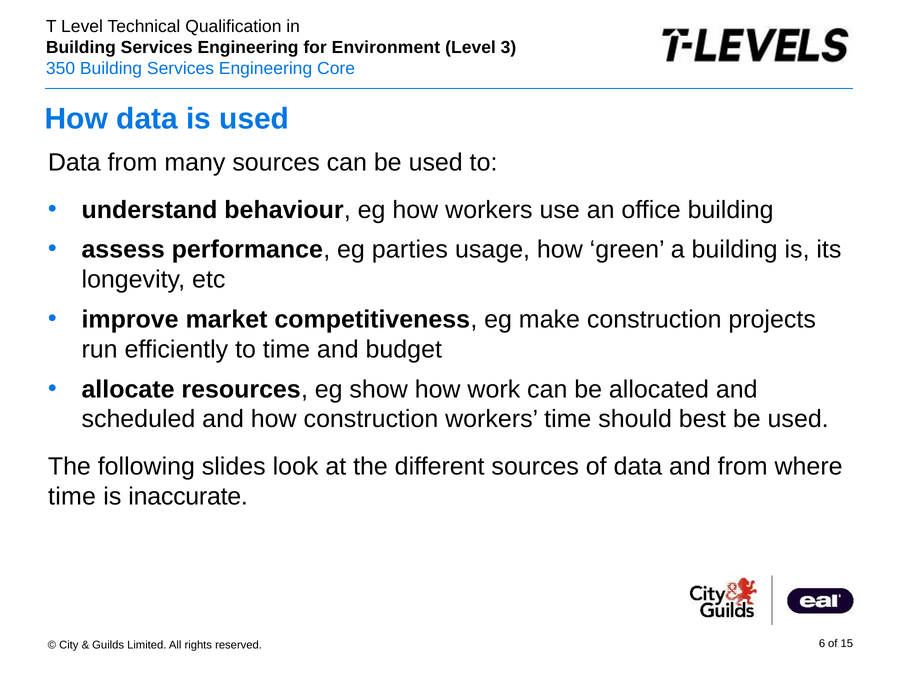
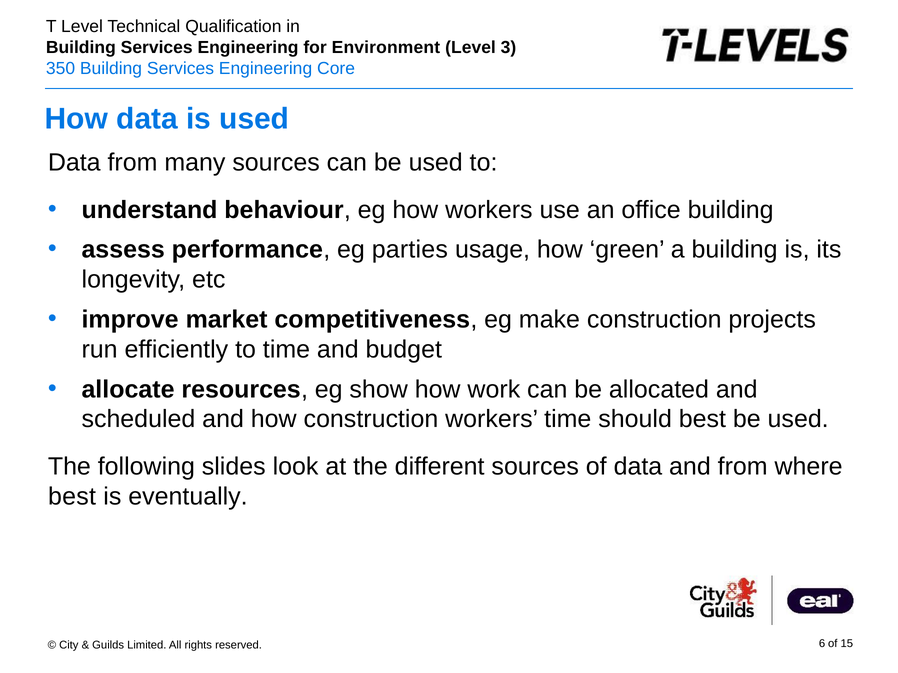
time at (72, 497): time -> best
inaccurate: inaccurate -> eventually
